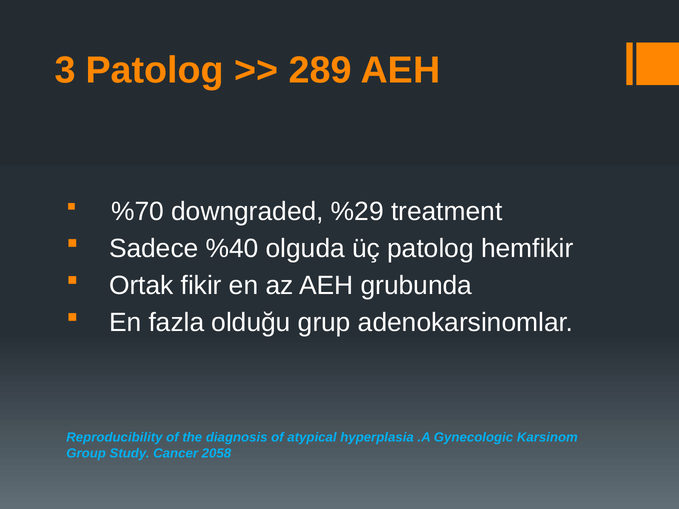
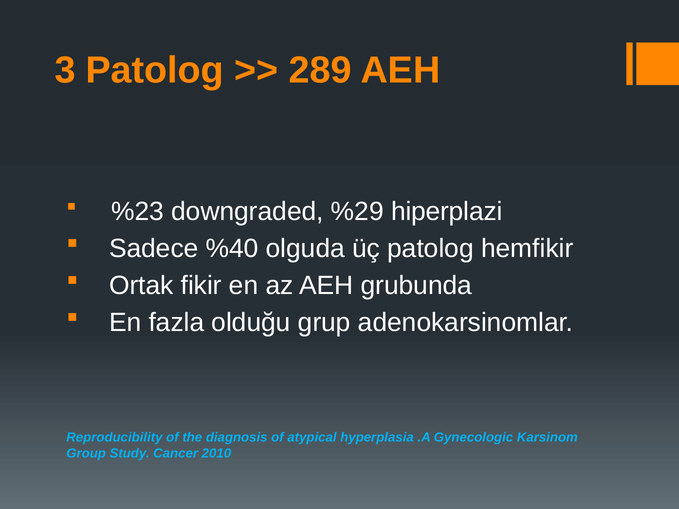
%70: %70 -> %23
treatment: treatment -> hiperplazi
2058: 2058 -> 2010
